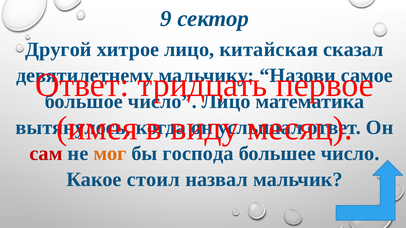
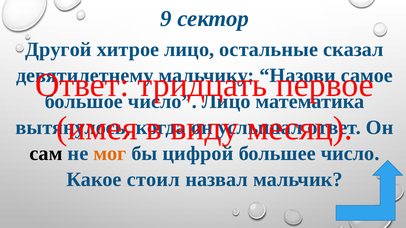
китайская: китайская -> остальные
сам colour: red -> black
господа: господа -> цифрой
